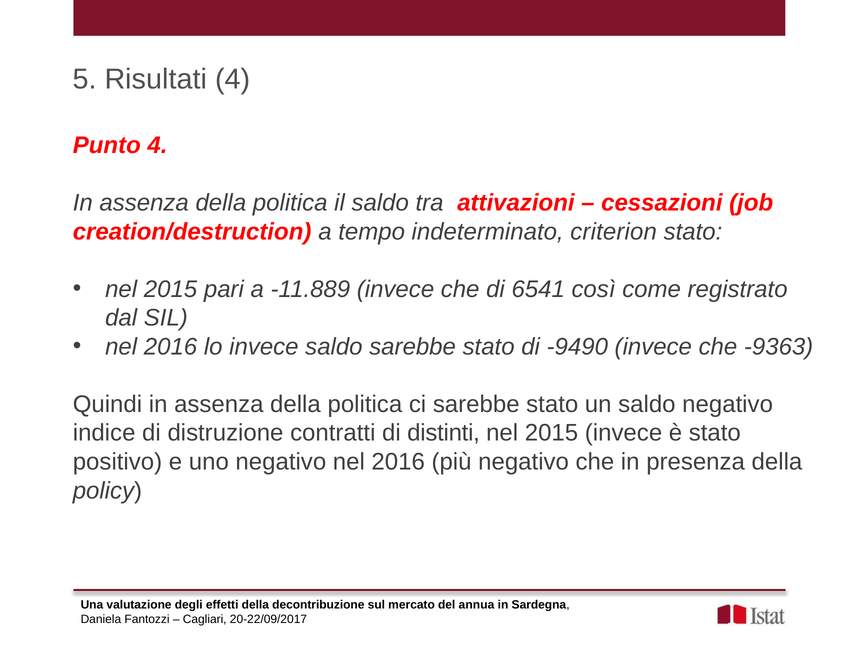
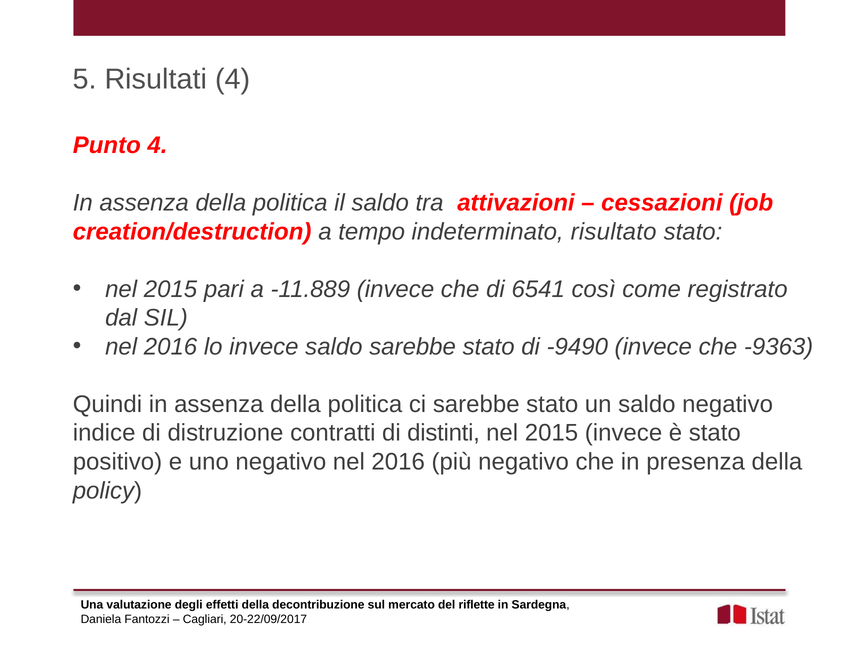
criterion: criterion -> risultato
annua: annua -> riflette
